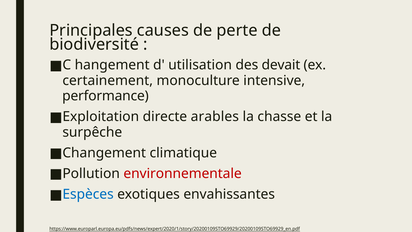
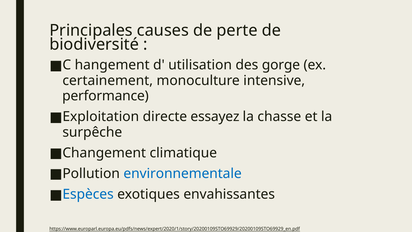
devait: devait -> gorge
arables: arables -> essayez
environnementale colour: red -> blue
